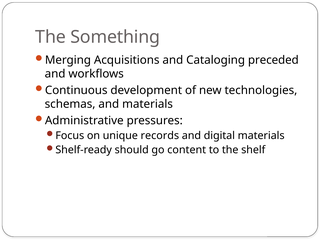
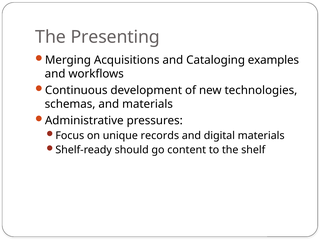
Something: Something -> Presenting
preceded: preceded -> examples
